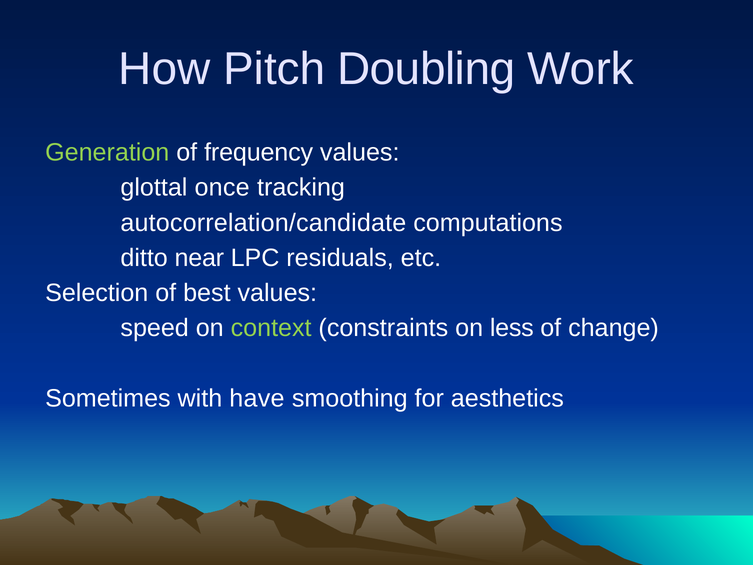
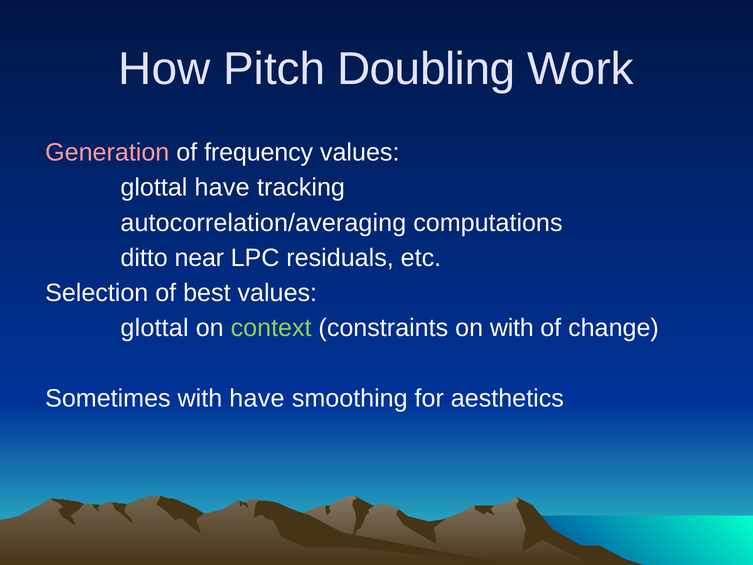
Generation colour: light green -> pink
glottal once: once -> have
autocorrelation/candidate: autocorrelation/candidate -> autocorrelation/averaging
speed at (155, 328): speed -> glottal
on less: less -> with
